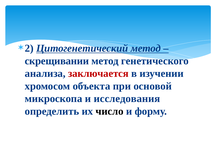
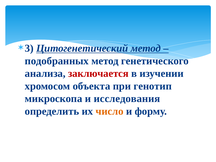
2: 2 -> 3
скрещивании: скрещивании -> подобранных
основой: основой -> генотип
число colour: black -> orange
